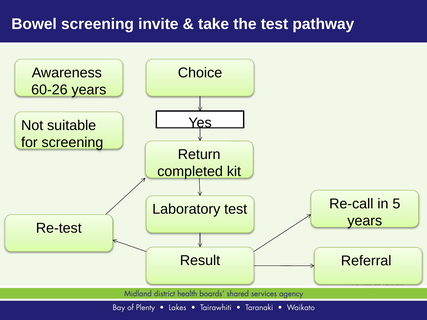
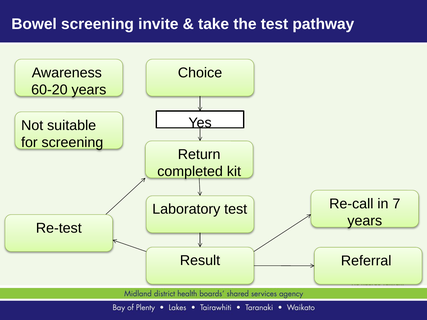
60-26: 60-26 -> 60-20
5: 5 -> 7
